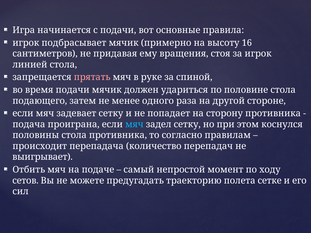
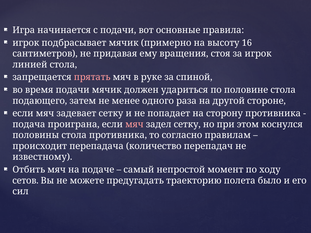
мяч at (134, 125) colour: light blue -> pink
выигрывает: выигрывает -> известному
сетке: сетке -> было
